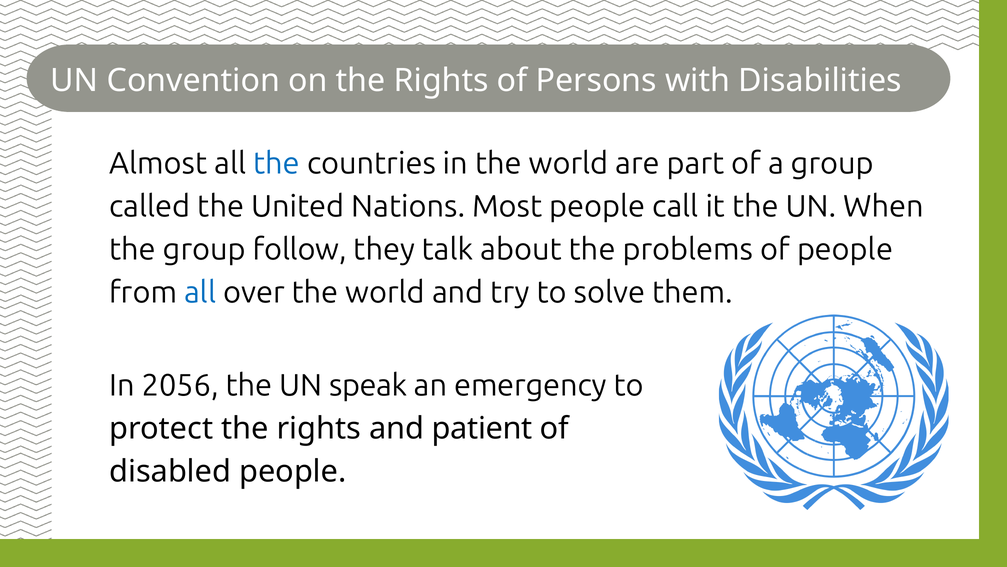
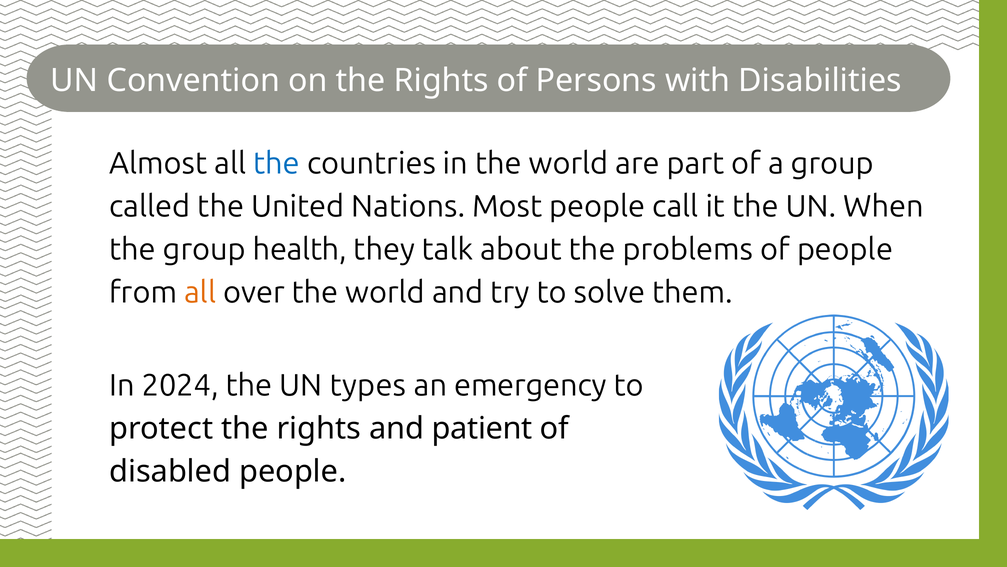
follow: follow -> health
all at (200, 293) colour: blue -> orange
2056: 2056 -> 2024
speak: speak -> types
